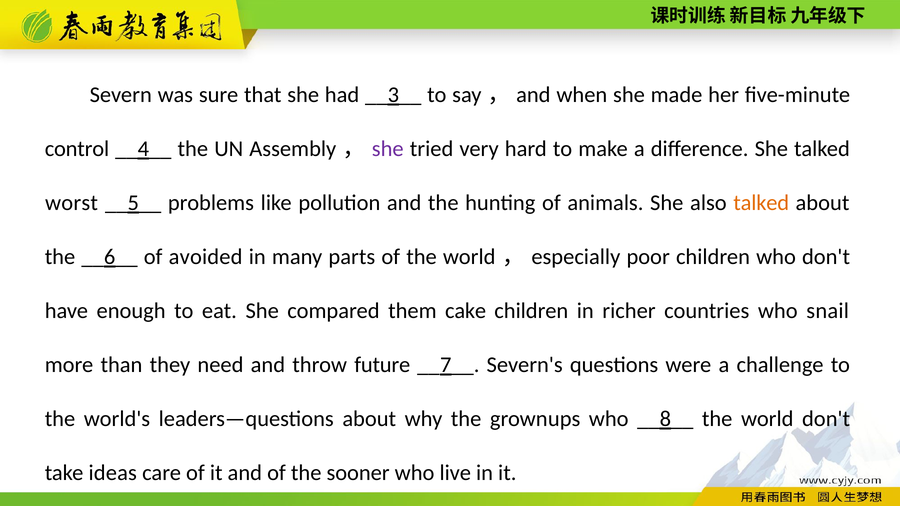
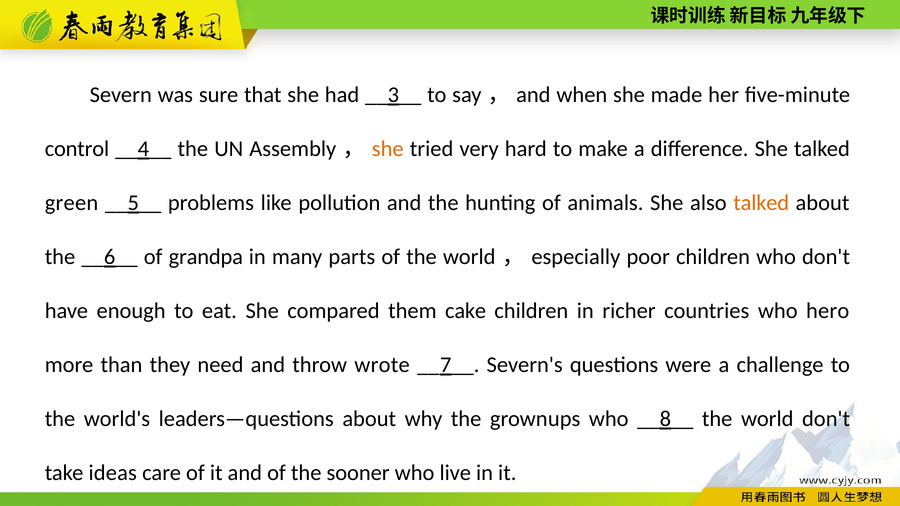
she at (388, 149) colour: purple -> orange
worst: worst -> green
avoided: avoided -> grandpa
snail: snail -> hero
future: future -> wrote
